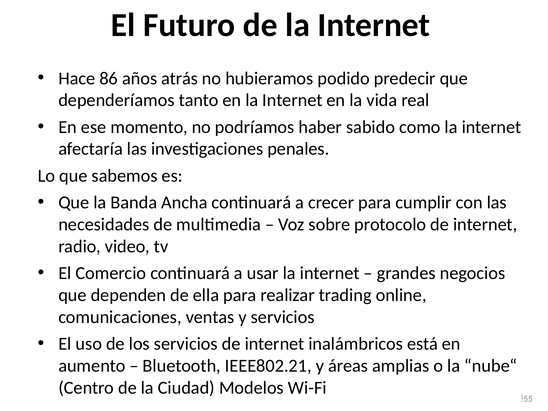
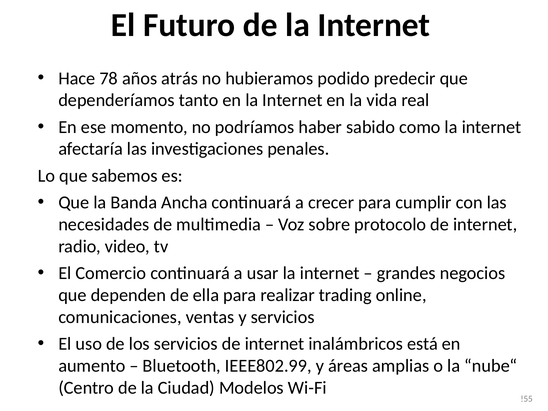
86: 86 -> 78
IEEE802.21: IEEE802.21 -> IEEE802.99
